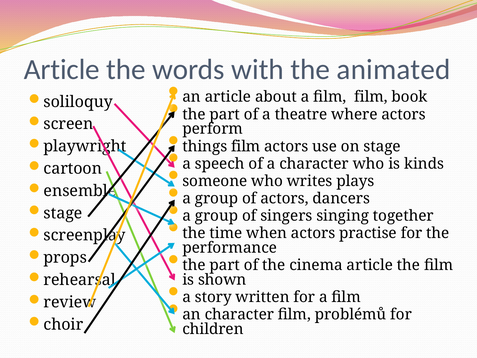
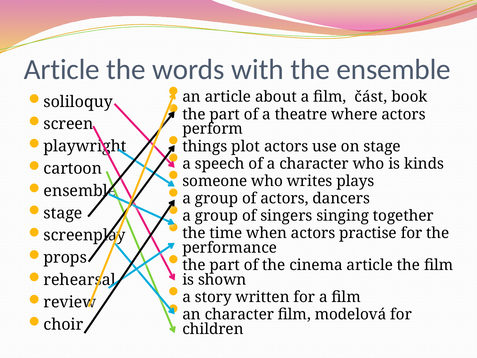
the animated: animated -> ensemble
film film: film -> část
things film: film -> plot
problémů: problémů -> modelová
